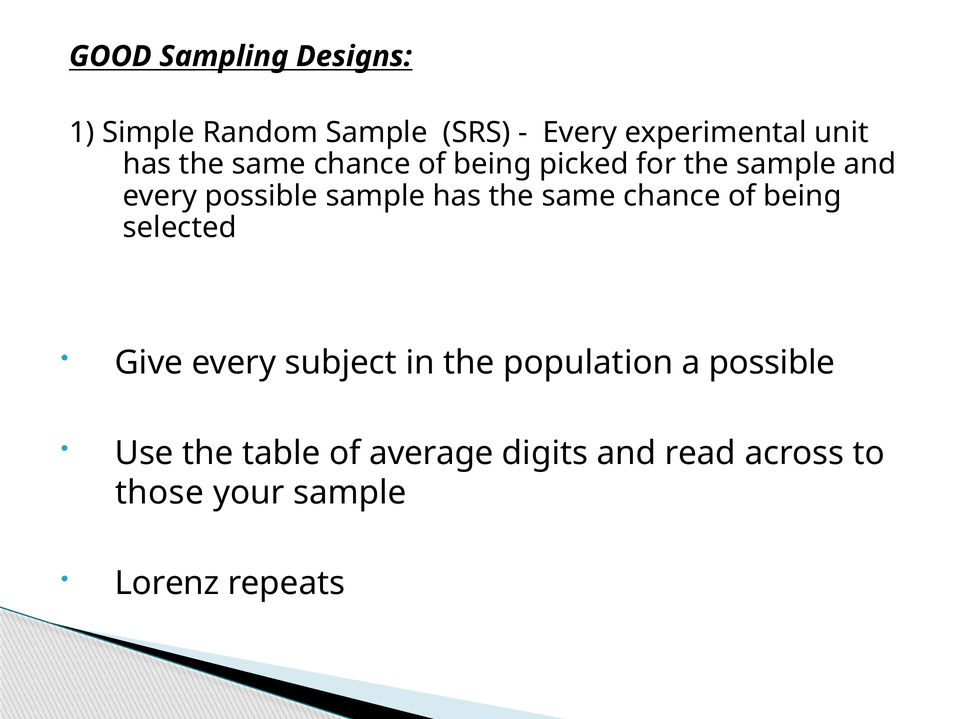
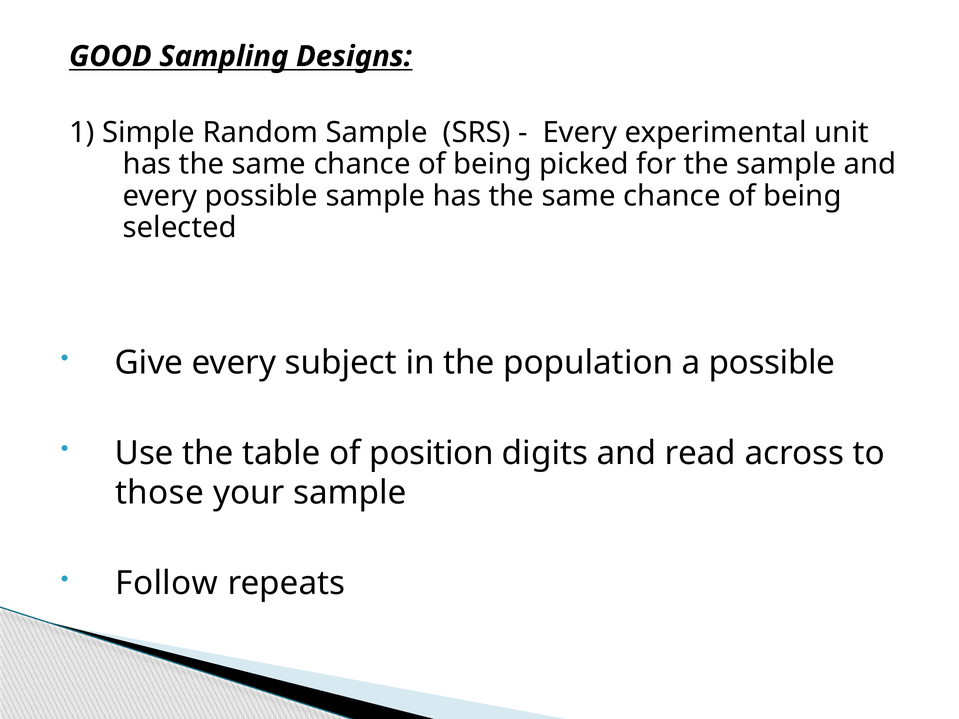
average: average -> position
Lorenz: Lorenz -> Follow
